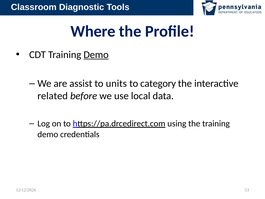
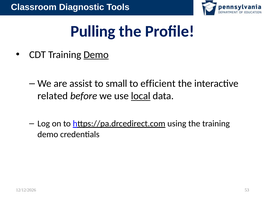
Where: Where -> Pulling
units: units -> small
category: category -> efficient
local underline: none -> present
